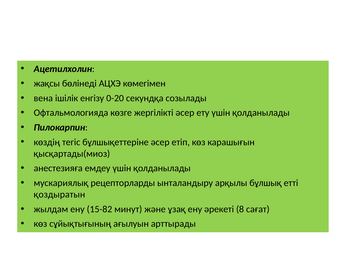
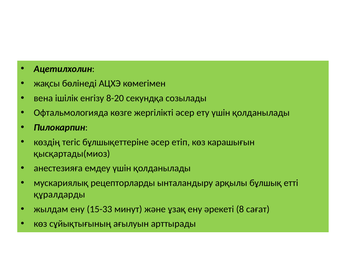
0-20: 0-20 -> 8-20
қоздыратын: қоздыратын -> құралдарды
15-82: 15-82 -> 15-33
